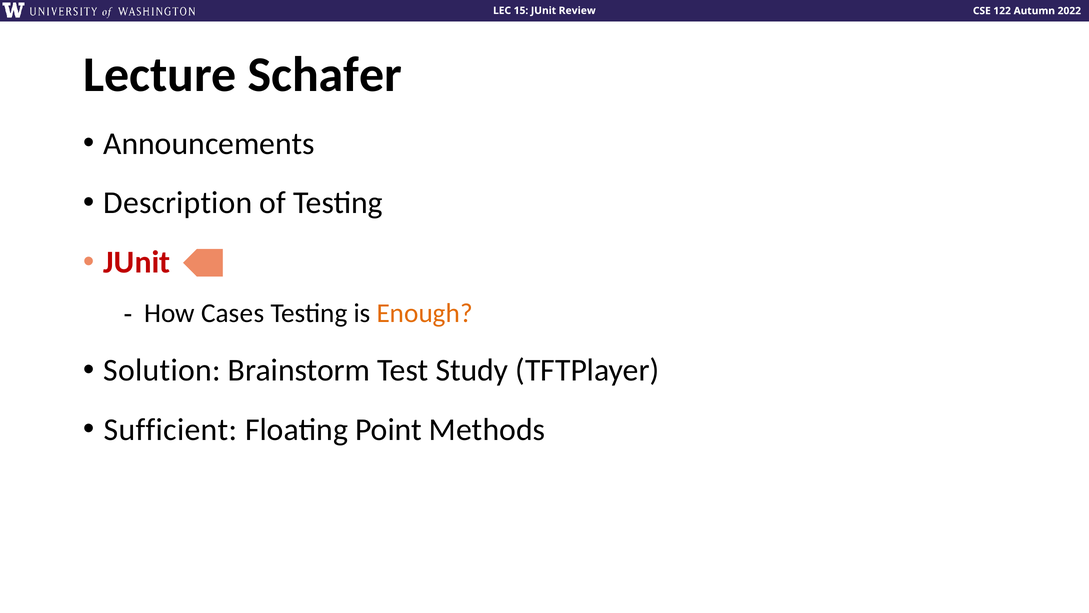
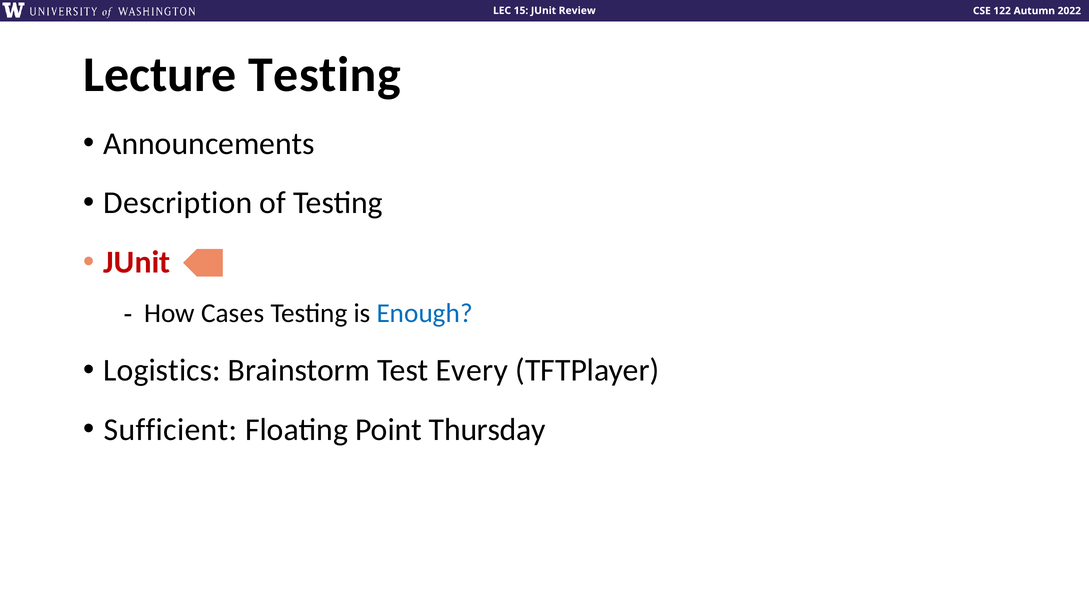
Lecture Schafer: Schafer -> Testing
Enough colour: orange -> blue
Solution: Solution -> Logistics
Study: Study -> Every
Methods: Methods -> Thursday
